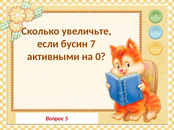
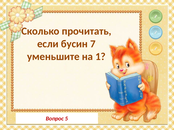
увеличьте: увеличьте -> прочитать
активными: активными -> уменьшите
0: 0 -> 1
